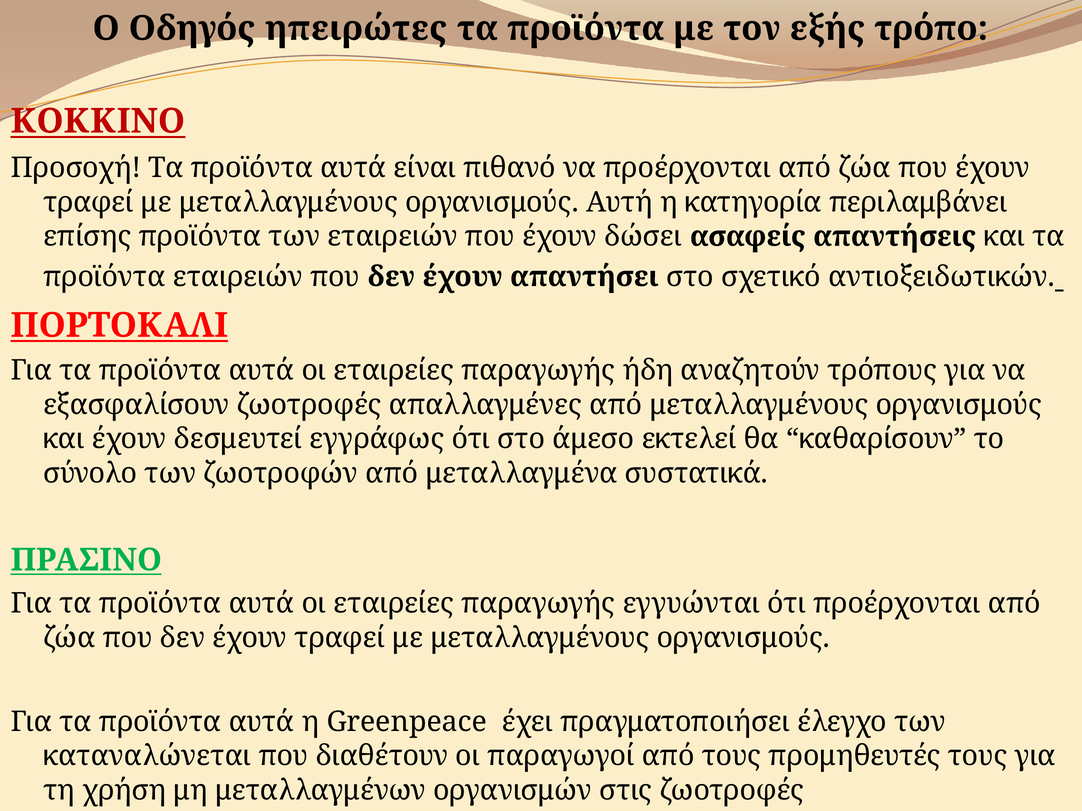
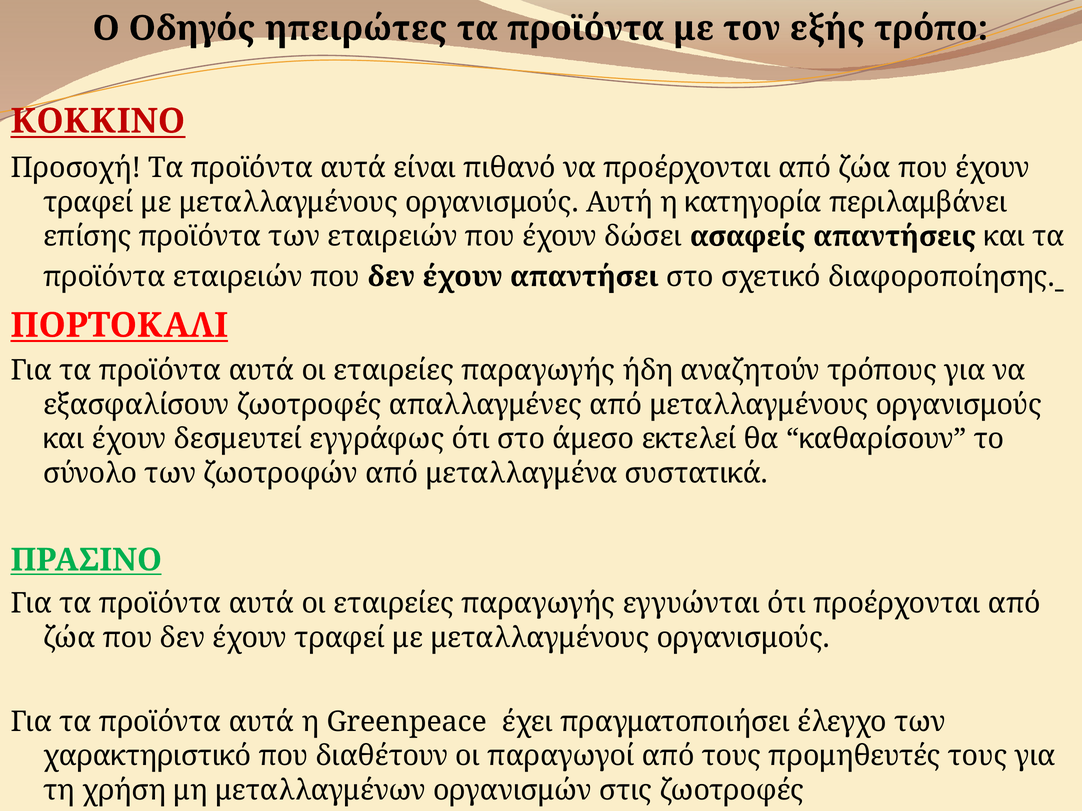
αντιοξειδωτικών: αντιοξειδωτικών -> διαφοροποίησης
καταναλώνεται: καταναλώνεται -> χαρακτηριστικό
